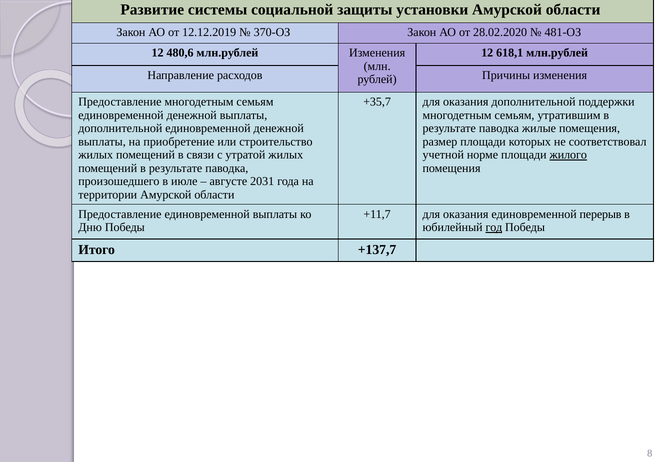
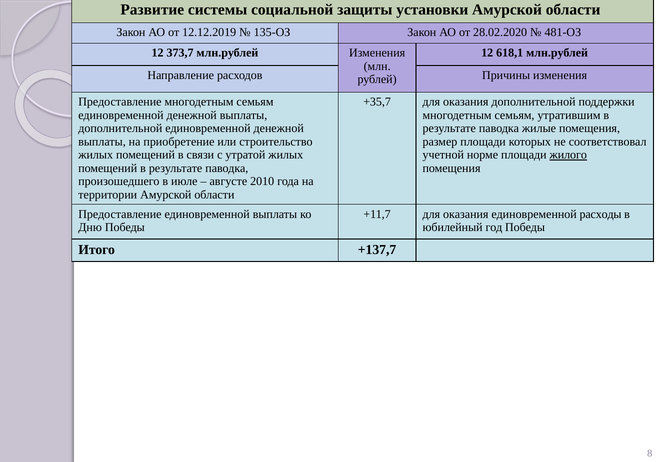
370-ОЗ: 370-ОЗ -> 135-ОЗ
480,6: 480,6 -> 373,7
2031: 2031 -> 2010
перерыв: перерыв -> расходы
год underline: present -> none
